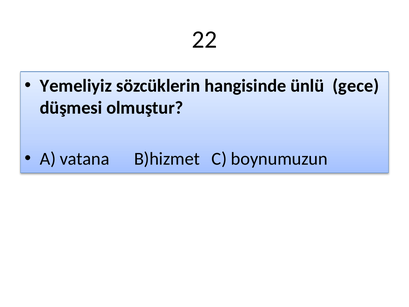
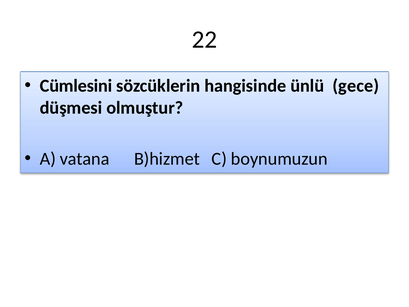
Yemeliyiz: Yemeliyiz -> Cümlesini
